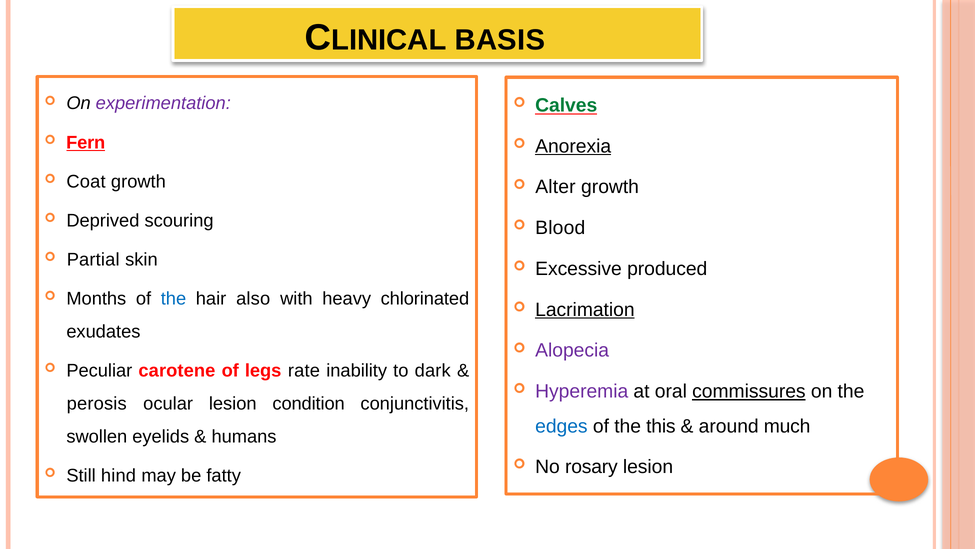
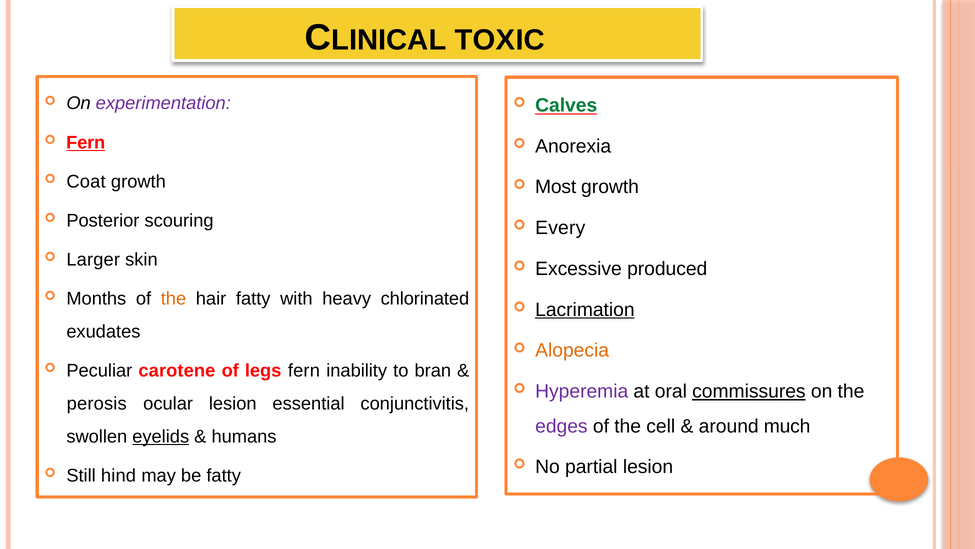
BASIS: BASIS -> TOXIC
Anorexia underline: present -> none
Alter: Alter -> Most
Deprived: Deprived -> Posterior
Blood: Blood -> Every
Partial: Partial -> Larger
the at (174, 298) colour: blue -> orange
hair also: also -> fatty
Alopecia colour: purple -> orange
legs rate: rate -> fern
dark: dark -> bran
condition: condition -> essential
edges colour: blue -> purple
this: this -> cell
eyelids underline: none -> present
rosary: rosary -> partial
